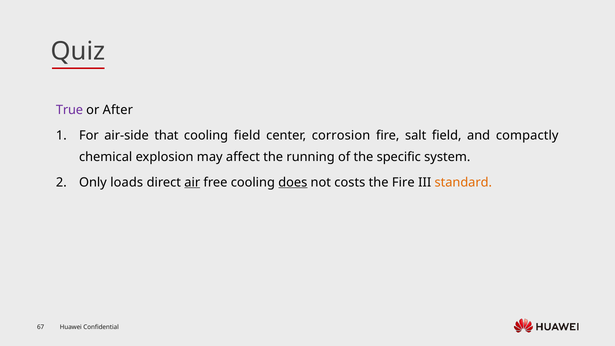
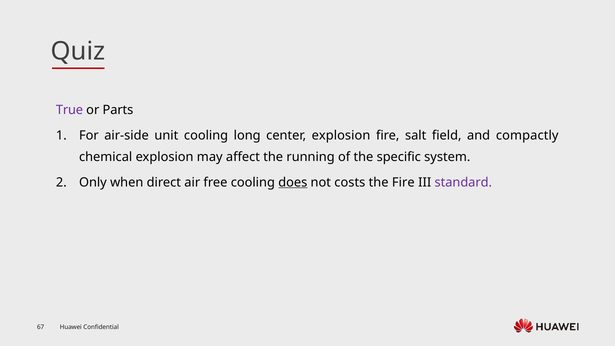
After: After -> Parts
that: that -> unit
cooling field: field -> long
center corrosion: corrosion -> explosion
loads: loads -> when
air underline: present -> none
standard colour: orange -> purple
